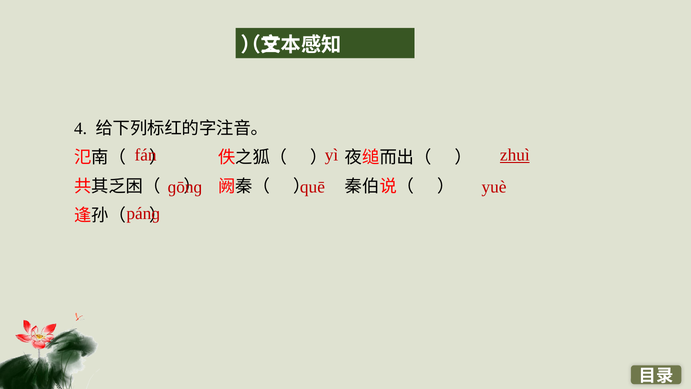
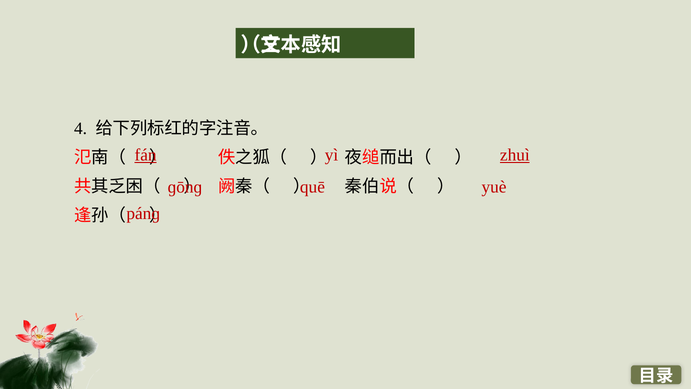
fán underline: none -> present
